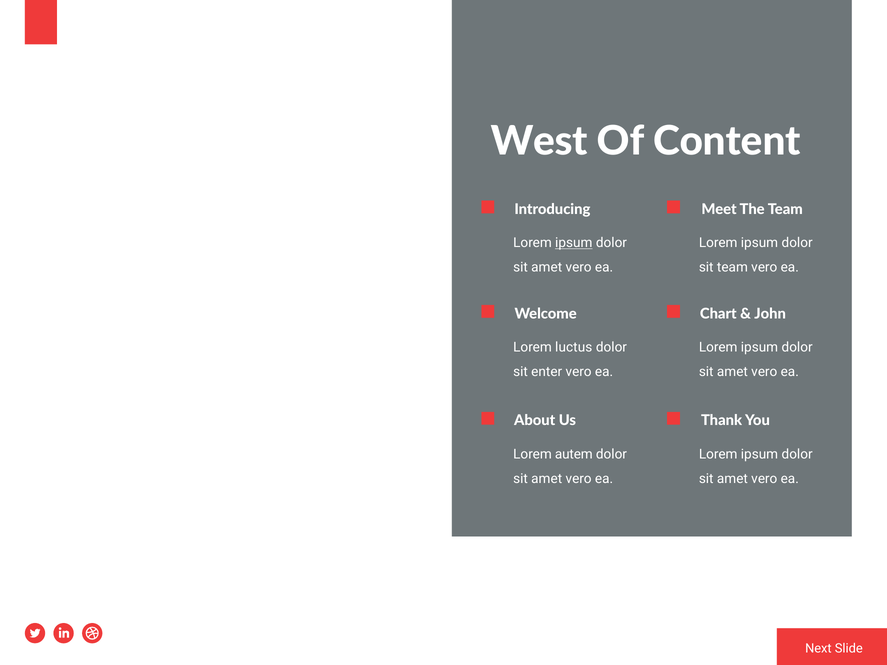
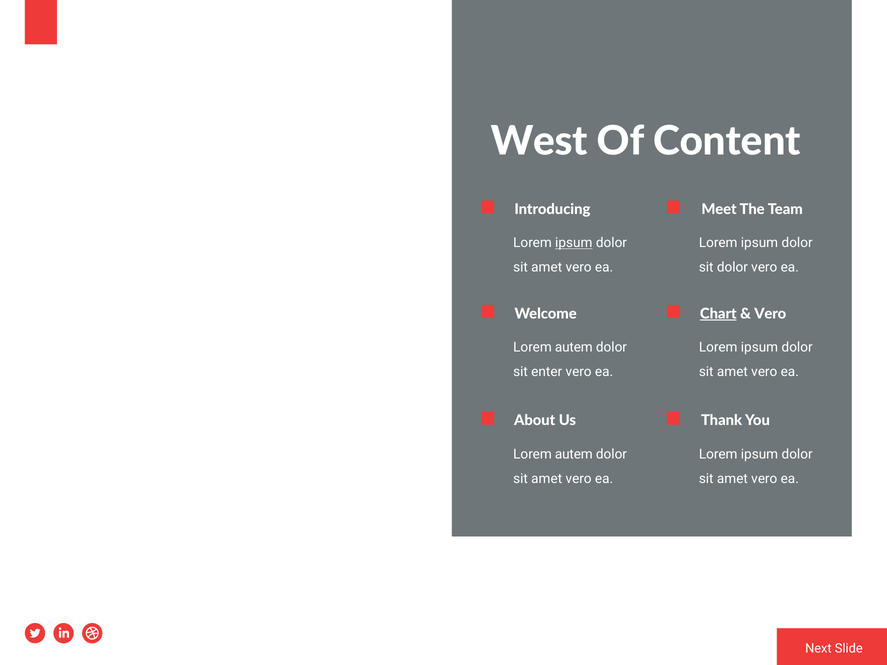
sit team: team -> dolor
Chart underline: none -> present
John at (770, 314): John -> Vero
luctus at (574, 347): luctus -> autem
